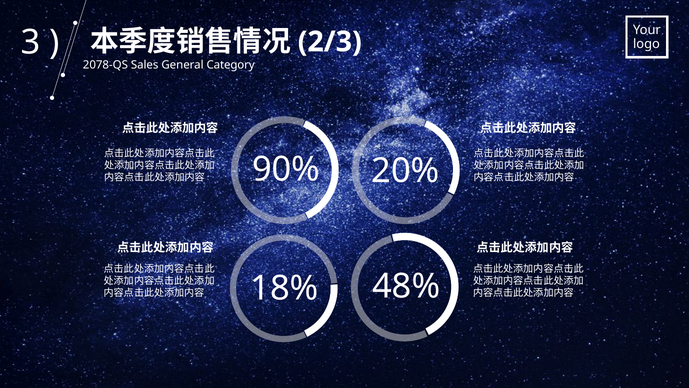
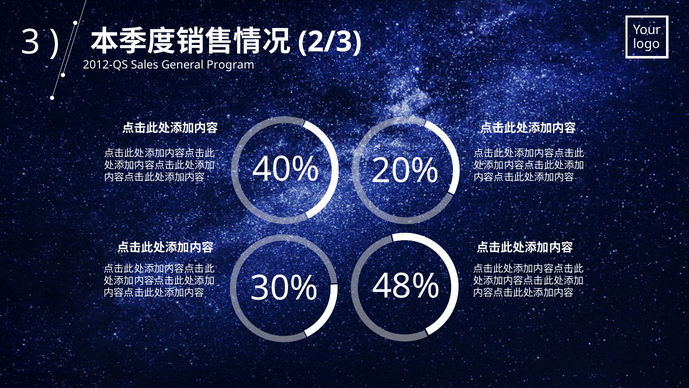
2078-QS: 2078-QS -> 2012-QS
Category: Category -> Program
90%: 90% -> 40%
18%: 18% -> 30%
